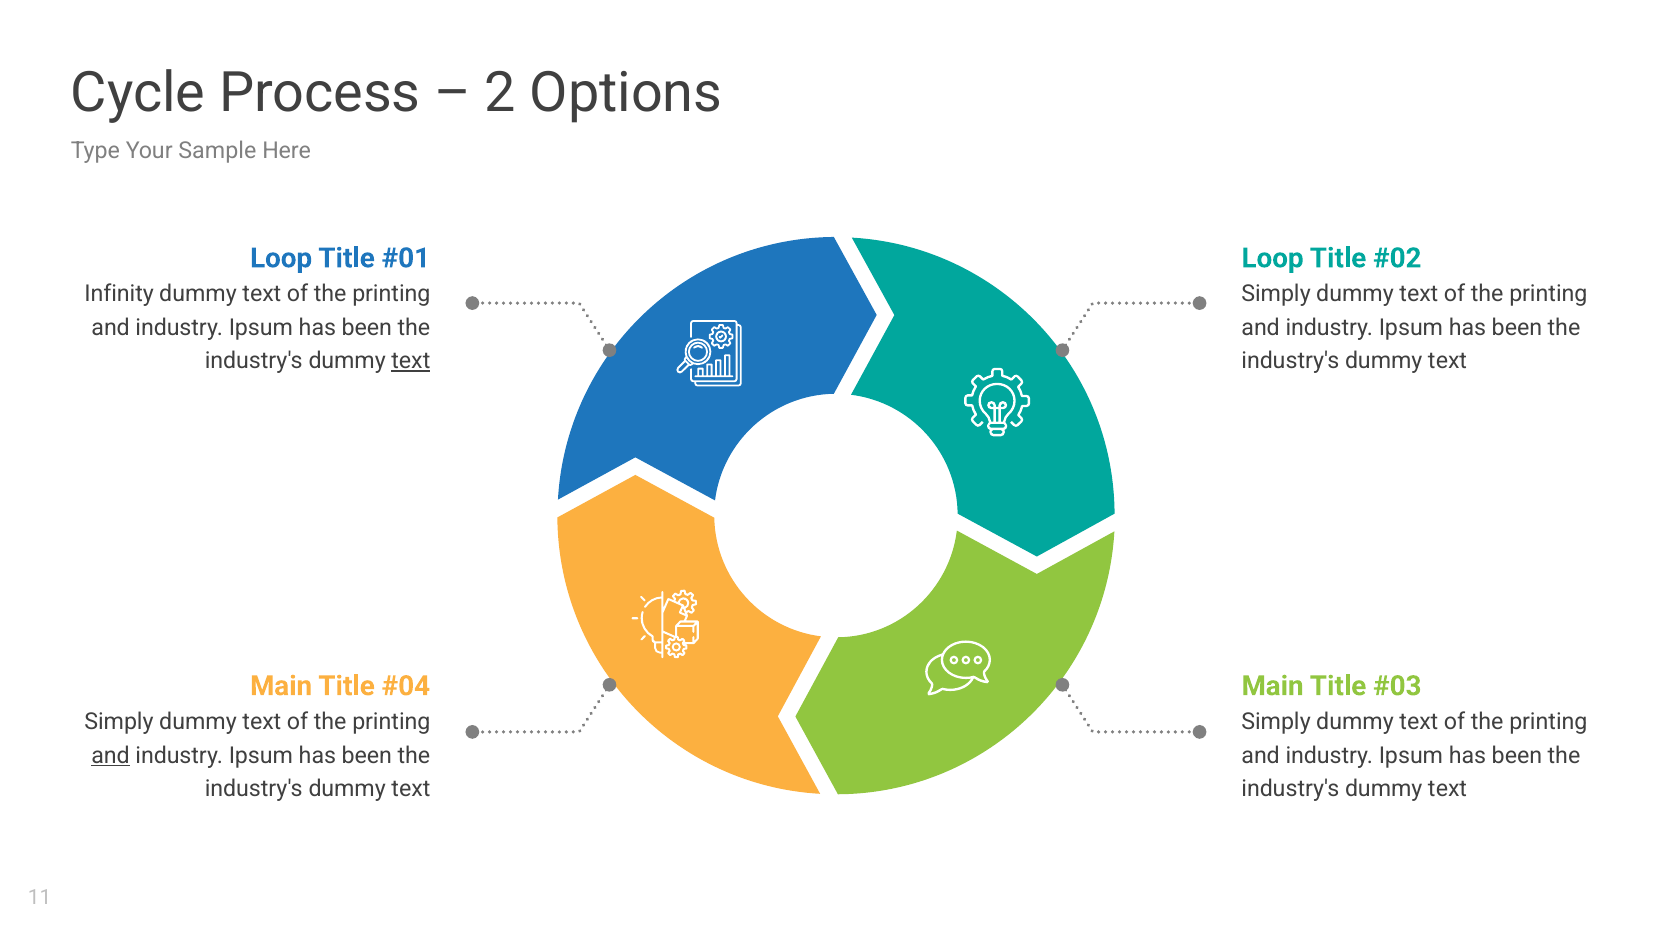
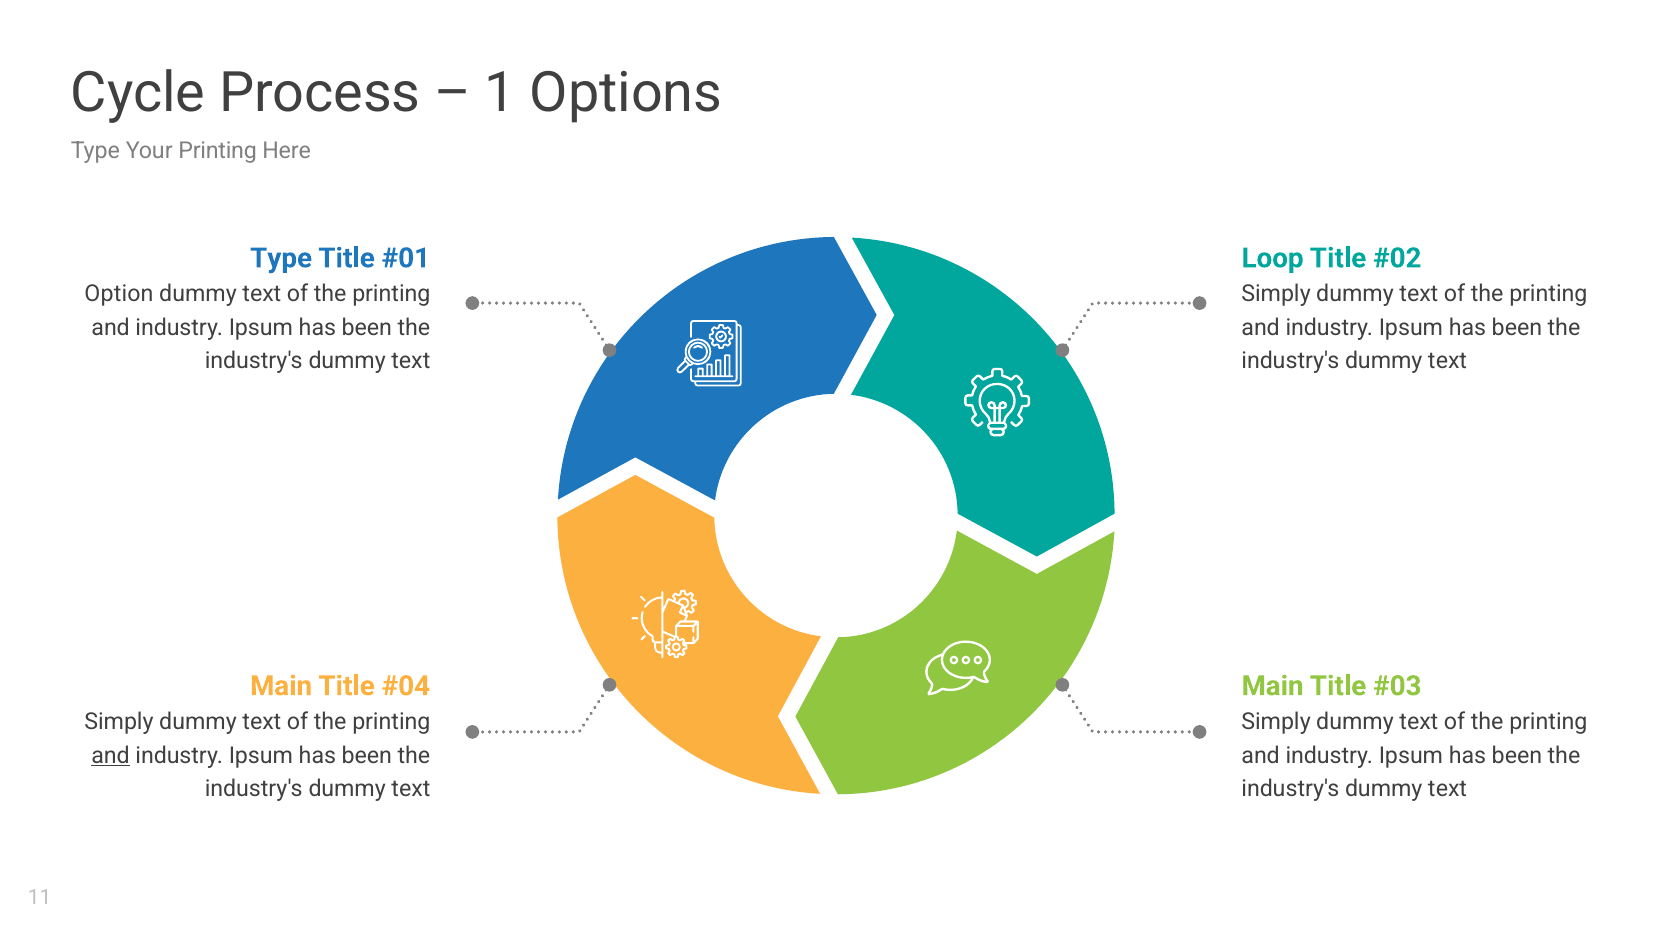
2: 2 -> 1
Your Sample: Sample -> Printing
Loop at (281, 258): Loop -> Type
Infinity: Infinity -> Option
text at (411, 361) underline: present -> none
